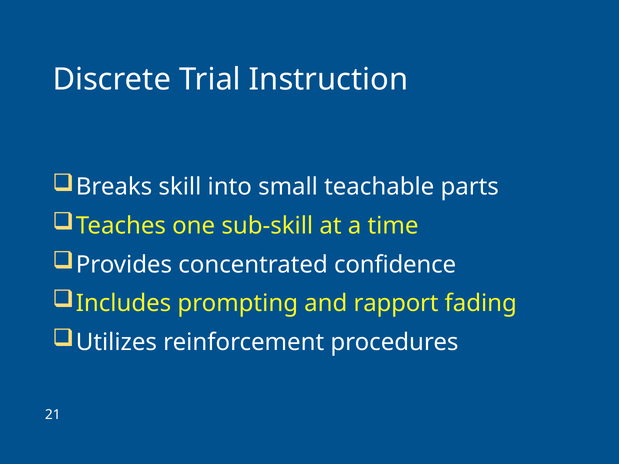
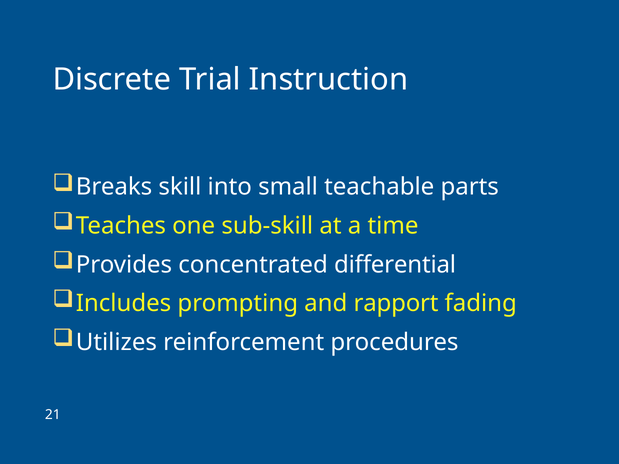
confidence: confidence -> differential
